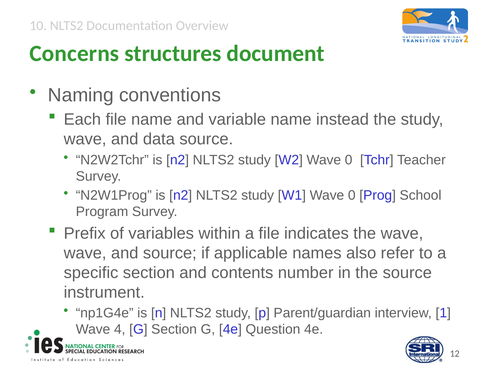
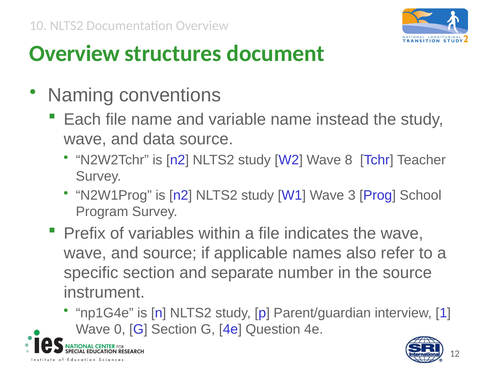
Concerns at (74, 53): Concerns -> Overview
W2 Wave 0: 0 -> 8
W1 Wave 0: 0 -> 3
contents: contents -> separate
4: 4 -> 0
